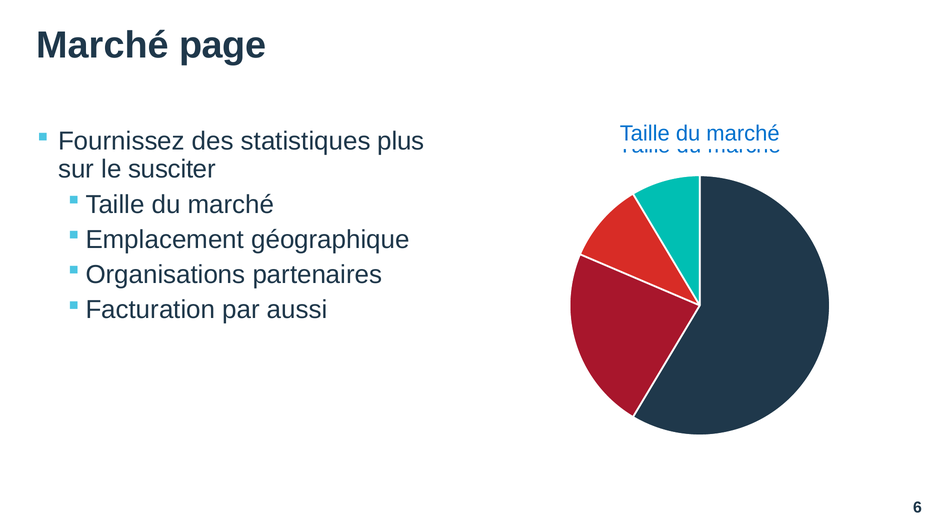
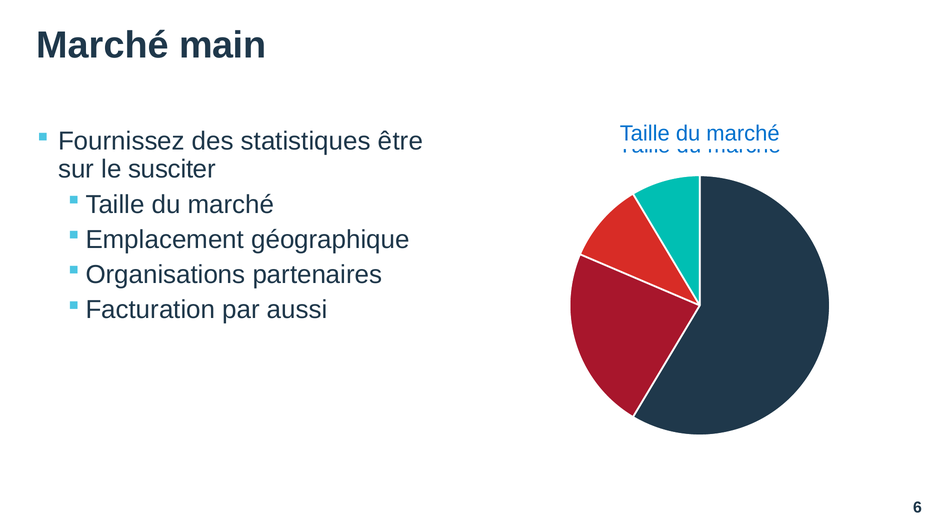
page: page -> main
plus: plus -> être
